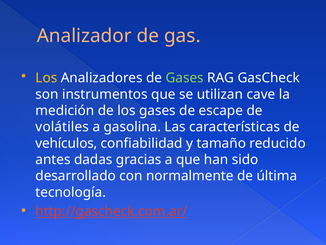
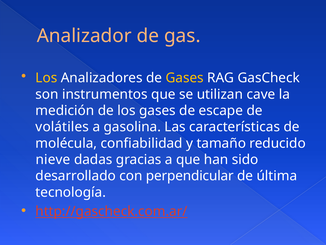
Gases at (185, 78) colour: light green -> yellow
vehículos: vehículos -> molécula
antes: antes -> nieve
normalmente: normalmente -> perpendicular
